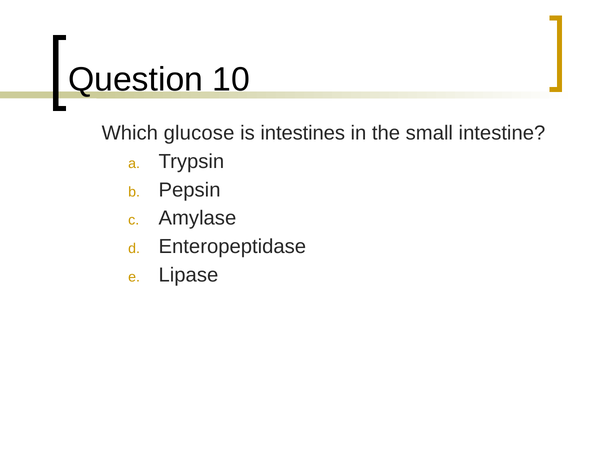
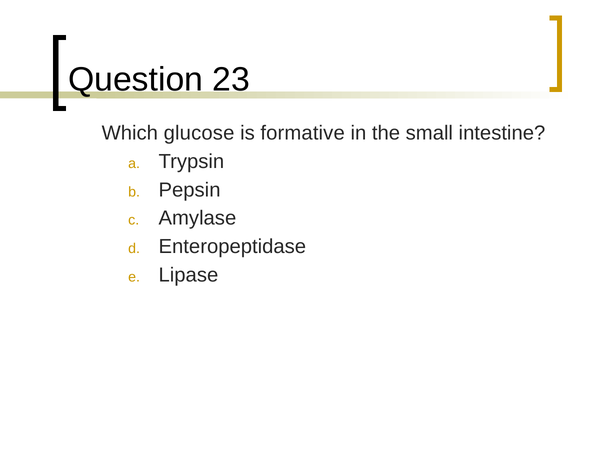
10: 10 -> 23
intestines: intestines -> formative
